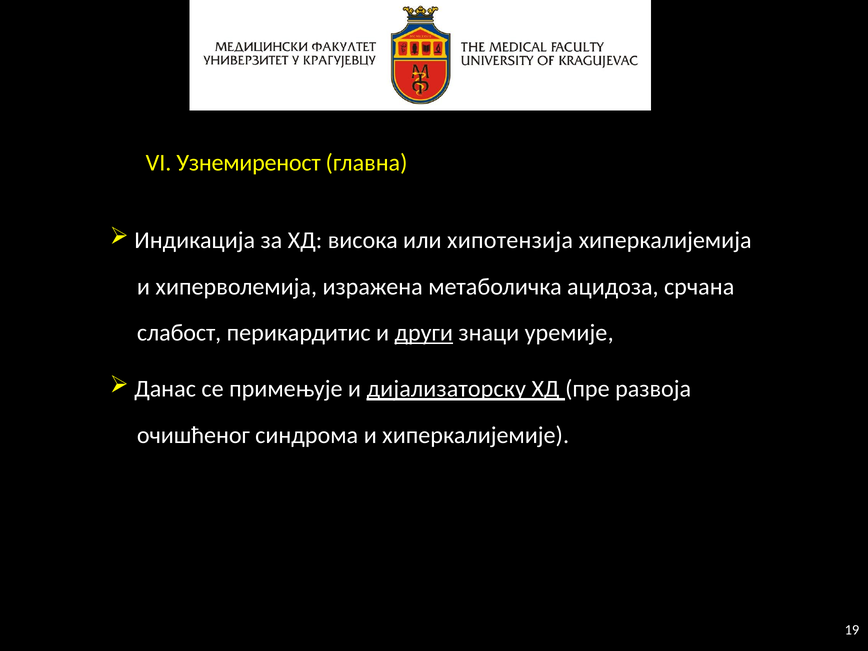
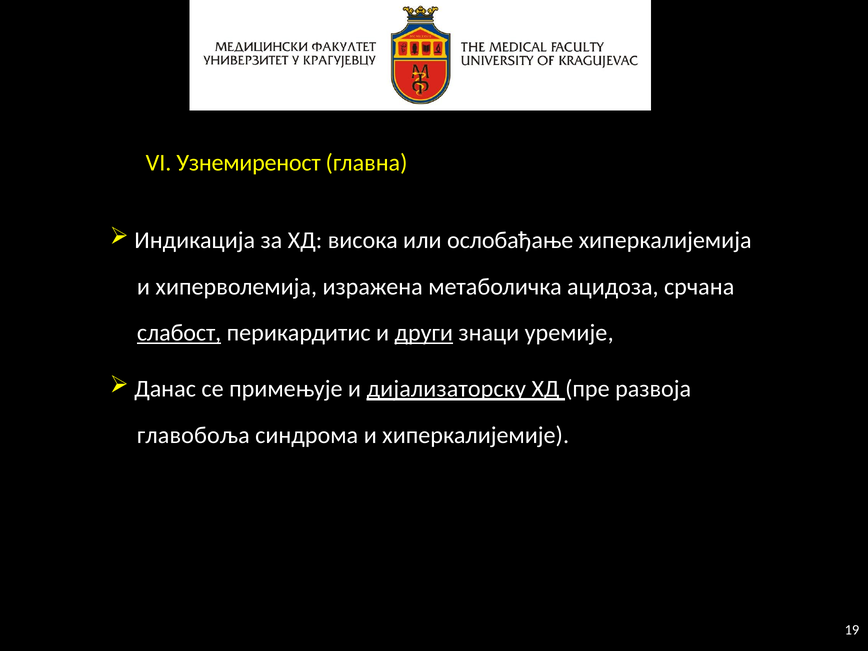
хипотензија: хипотензија -> ослобађање
слабост underline: none -> present
очишћеног: очишћеног -> главобоља
